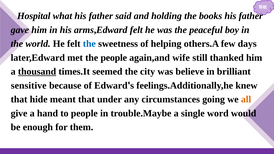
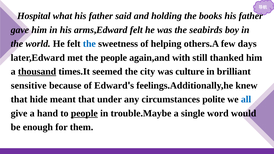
peaceful: peaceful -> seabirds
wife: wife -> with
believe: believe -> culture
going: going -> polite
all colour: orange -> blue
people at (84, 113) underline: none -> present
